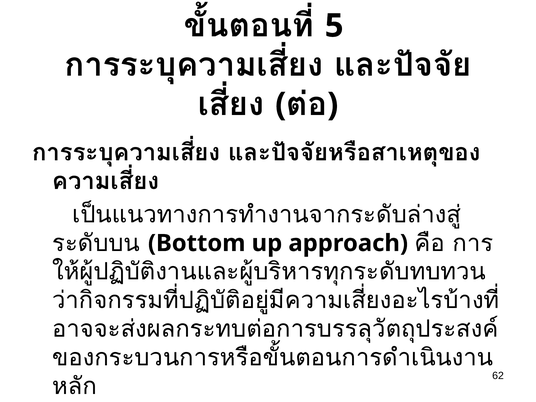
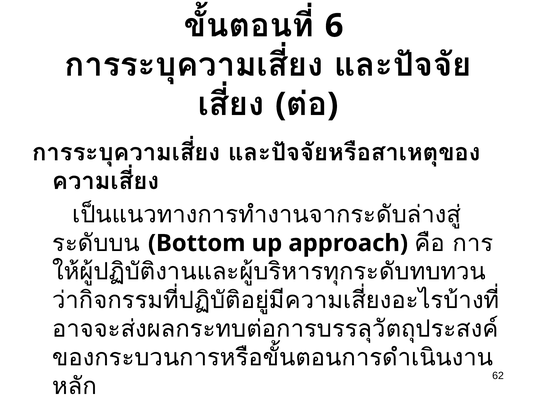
5: 5 -> 6
